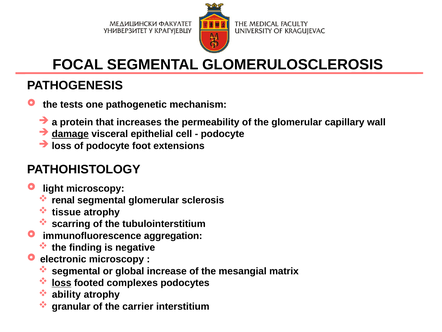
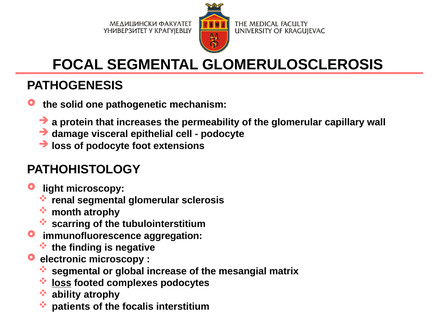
tests: tests -> solid
damage underline: present -> none
tissue: tissue -> month
granular: granular -> patients
carrier: carrier -> focalis
